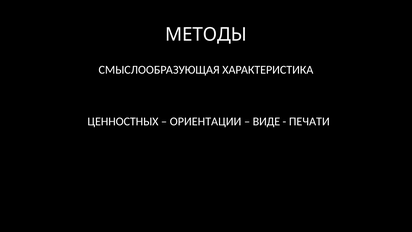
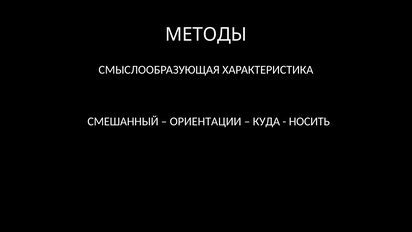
ЦЕННОСТНЫХ: ЦЕННОСТНЫХ -> СМЕШАННЫЙ
ВИДЕ: ВИДЕ -> КУДА
ПЕЧАТИ: ПЕЧАТИ -> НОСИТЬ
